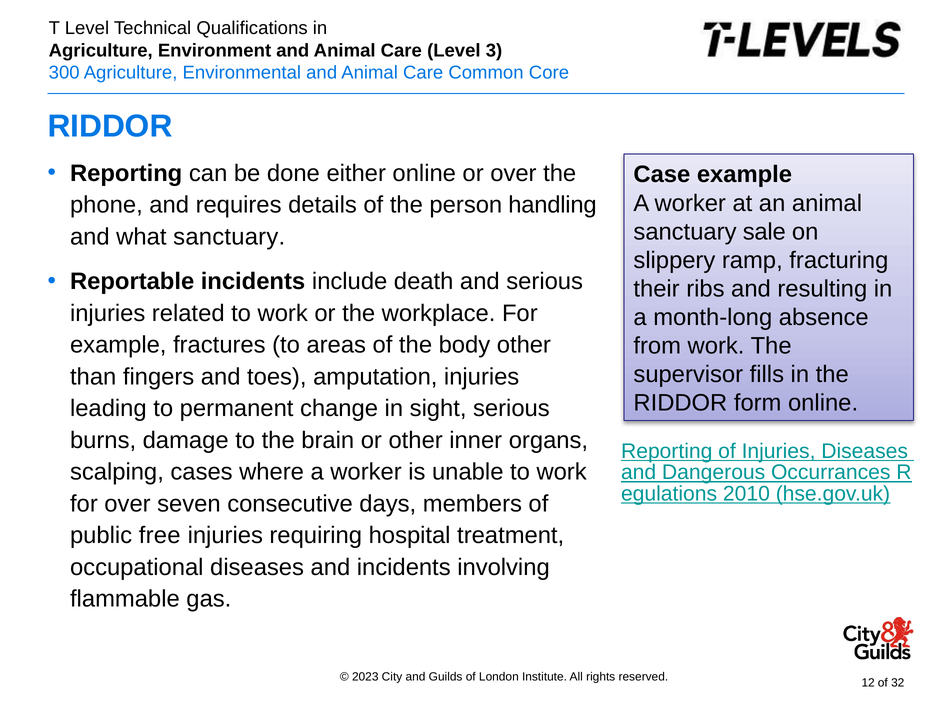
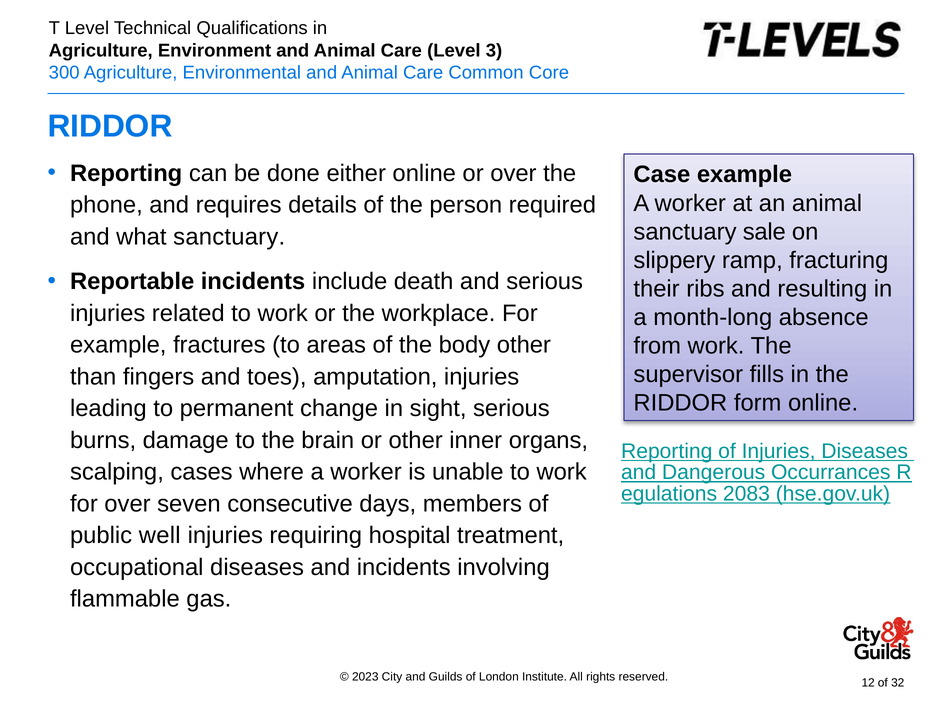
handling: handling -> required
2010: 2010 -> 2083
free: free -> well
